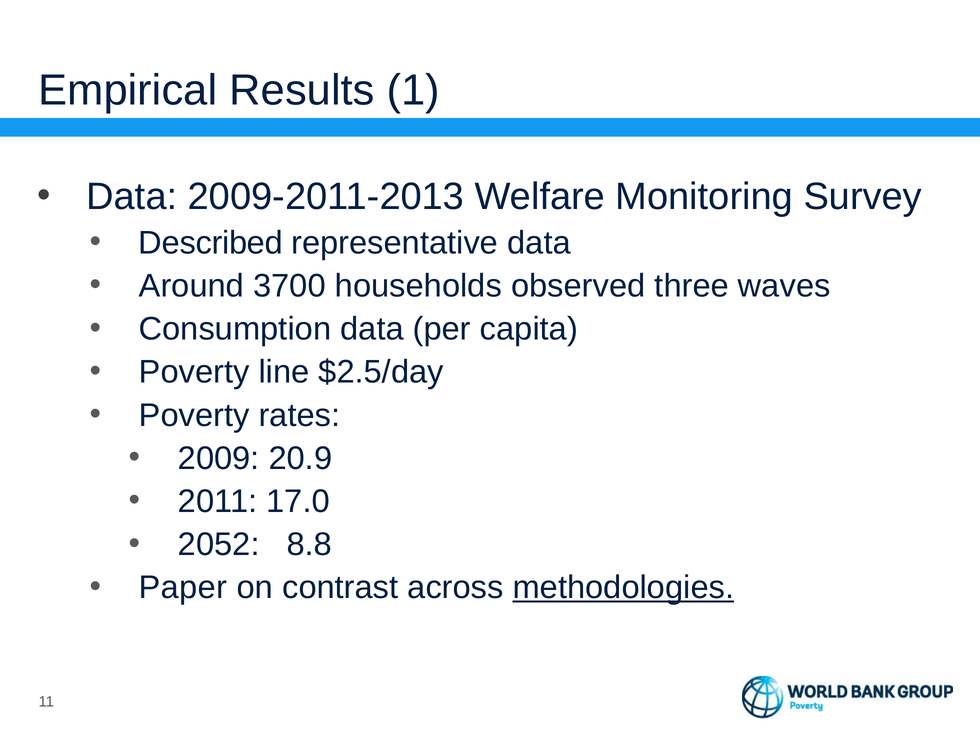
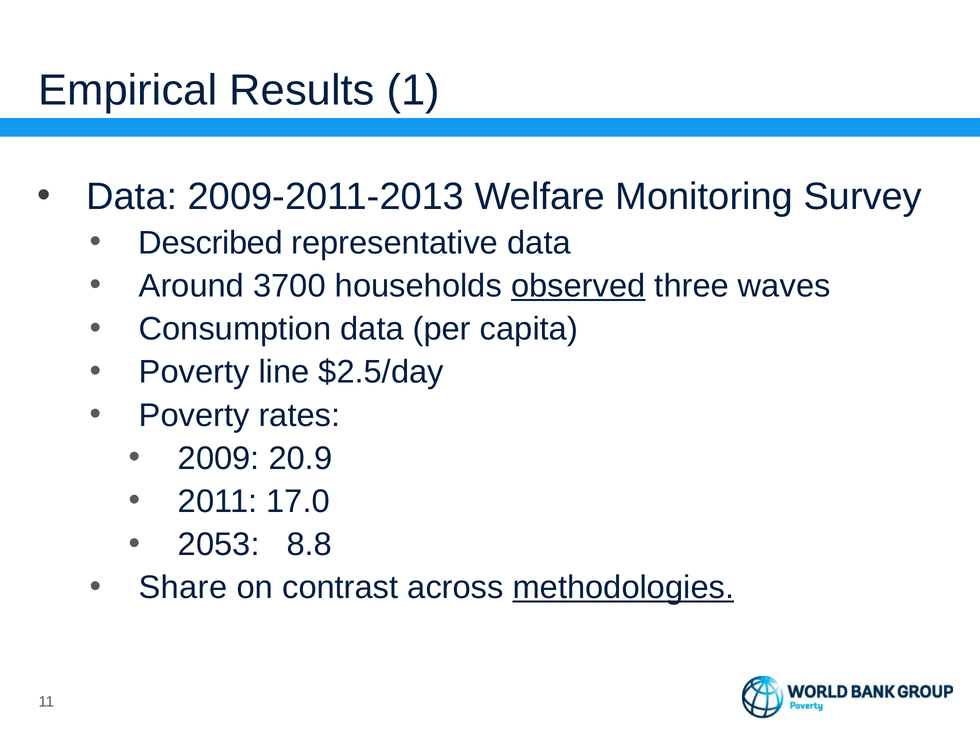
observed underline: none -> present
2052: 2052 -> 2053
Paper: Paper -> Share
